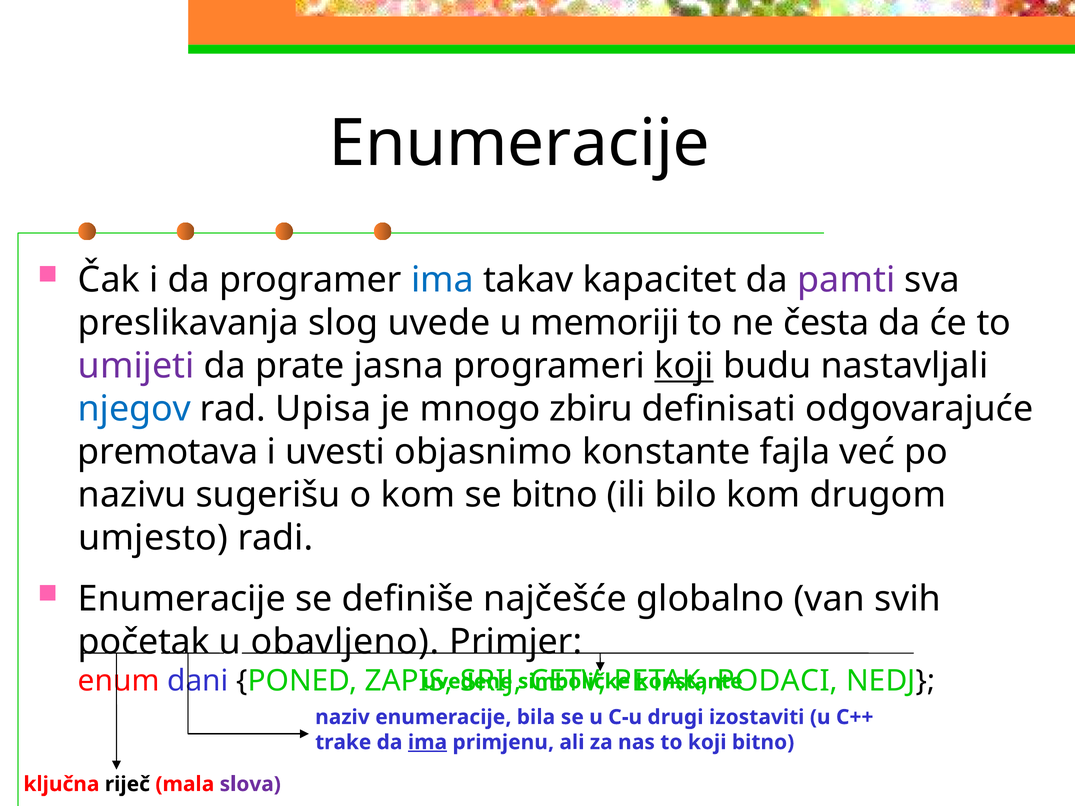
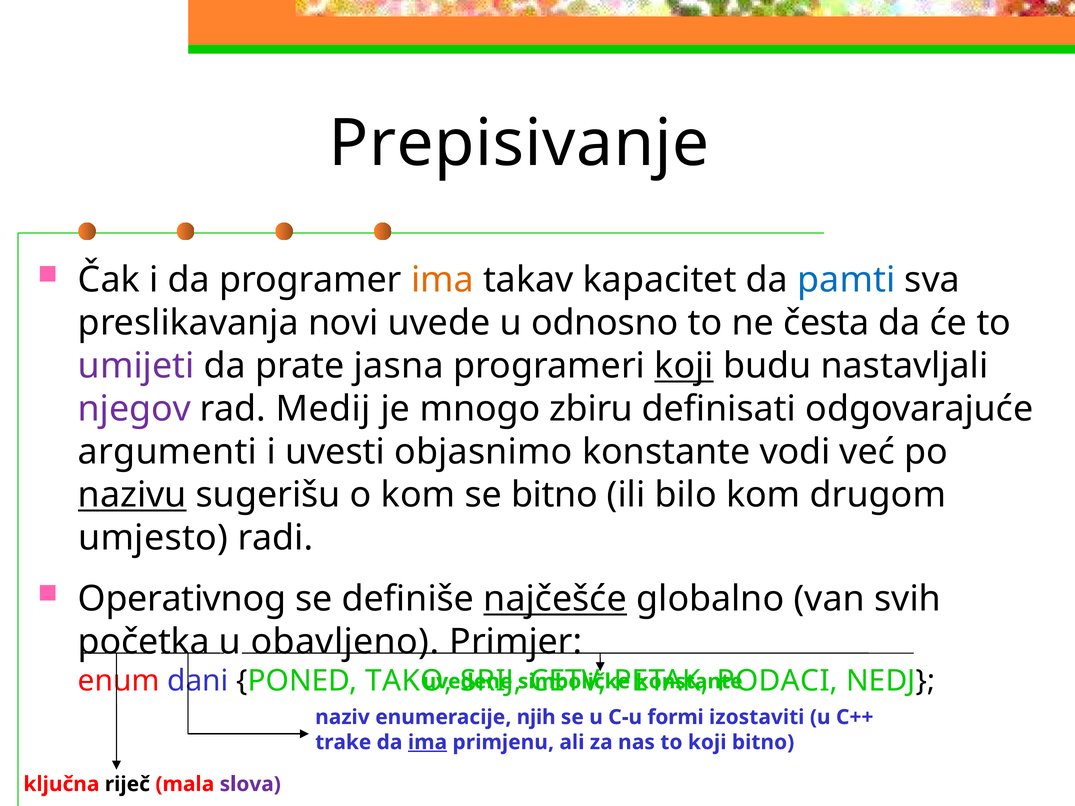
Enumeracije at (519, 143): Enumeracije -> Prepisivanje
ima at (442, 280) colour: blue -> orange
pamti colour: purple -> blue
slog: slog -> novi
memoriji: memoriji -> odnosno
njegov colour: blue -> purple
Upisa: Upisa -> Medij
premotava: premotava -> argumenti
fajla: fajla -> vodi
nazivu underline: none -> present
Enumeracije at (182, 599): Enumeracije -> Operativnog
najčešće underline: none -> present
početak: početak -> početka
ZAPIS: ZAPIS -> TAKO
bila: bila -> njih
drugi: drugi -> formi
